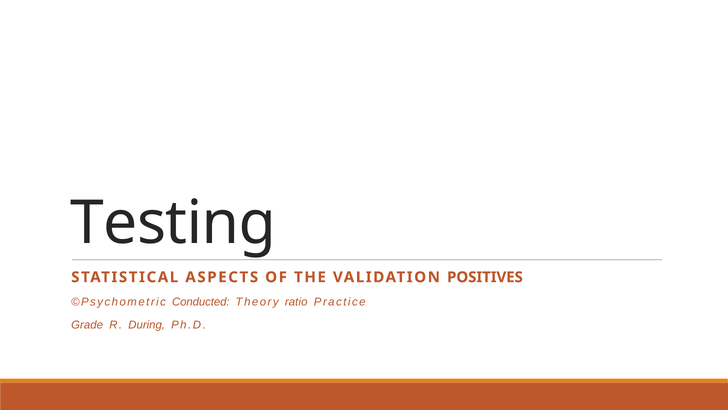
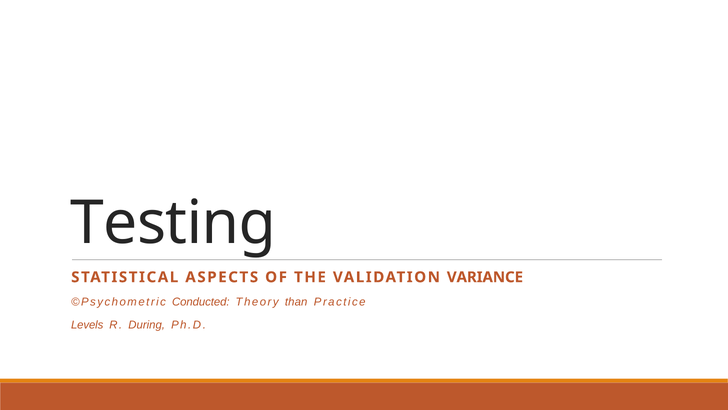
POSITIVES: POSITIVES -> VARIANCE
ratio: ratio -> than
Grade: Grade -> Levels
